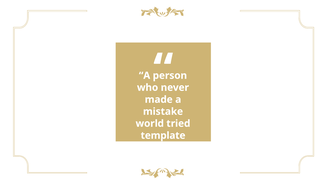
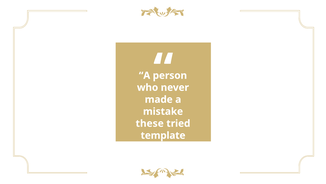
world: world -> these
